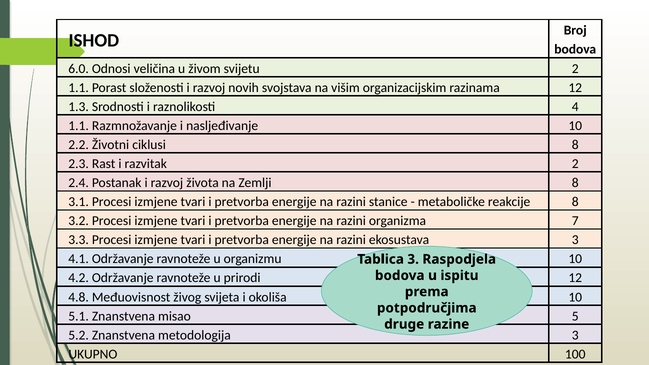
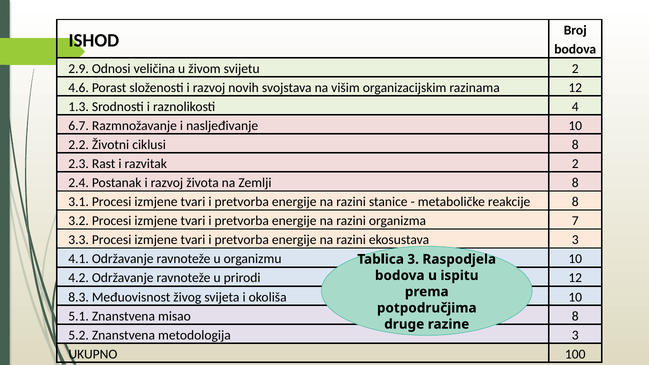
6.0: 6.0 -> 2.9
1.1 at (79, 88): 1.1 -> 4.6
1.1 at (79, 126): 1.1 -> 6.7
4.8: 4.8 -> 8.3
misao 5: 5 -> 8
